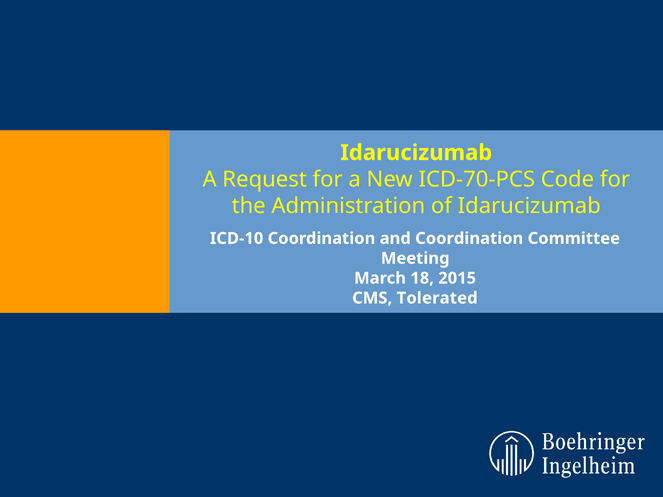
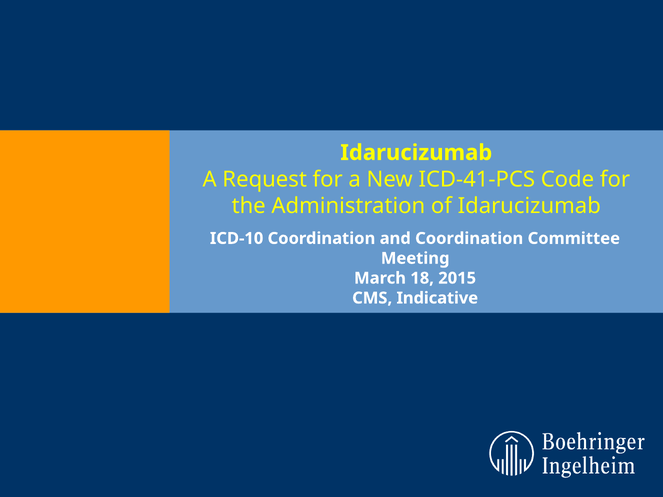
ICD-70-PCS: ICD-70-PCS -> ICD-41-PCS
Tolerated: Tolerated -> Indicative
